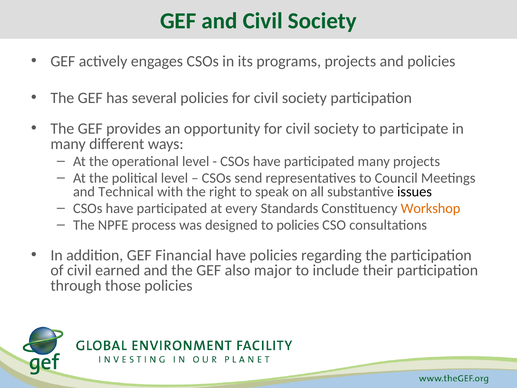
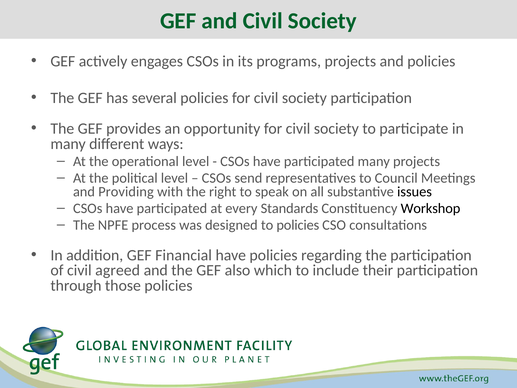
Technical: Technical -> Providing
Workshop colour: orange -> black
earned: earned -> agreed
major: major -> which
